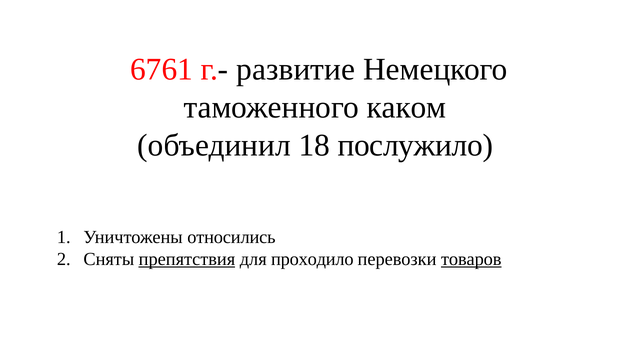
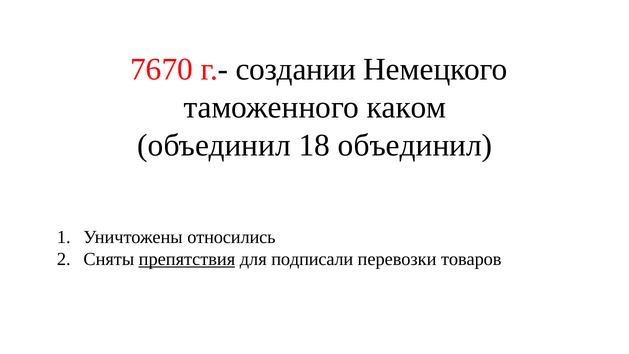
6761: 6761 -> 7670
развитие: развитие -> создании
18 послужило: послужило -> объединил
проходило: проходило -> подписали
товаров underline: present -> none
